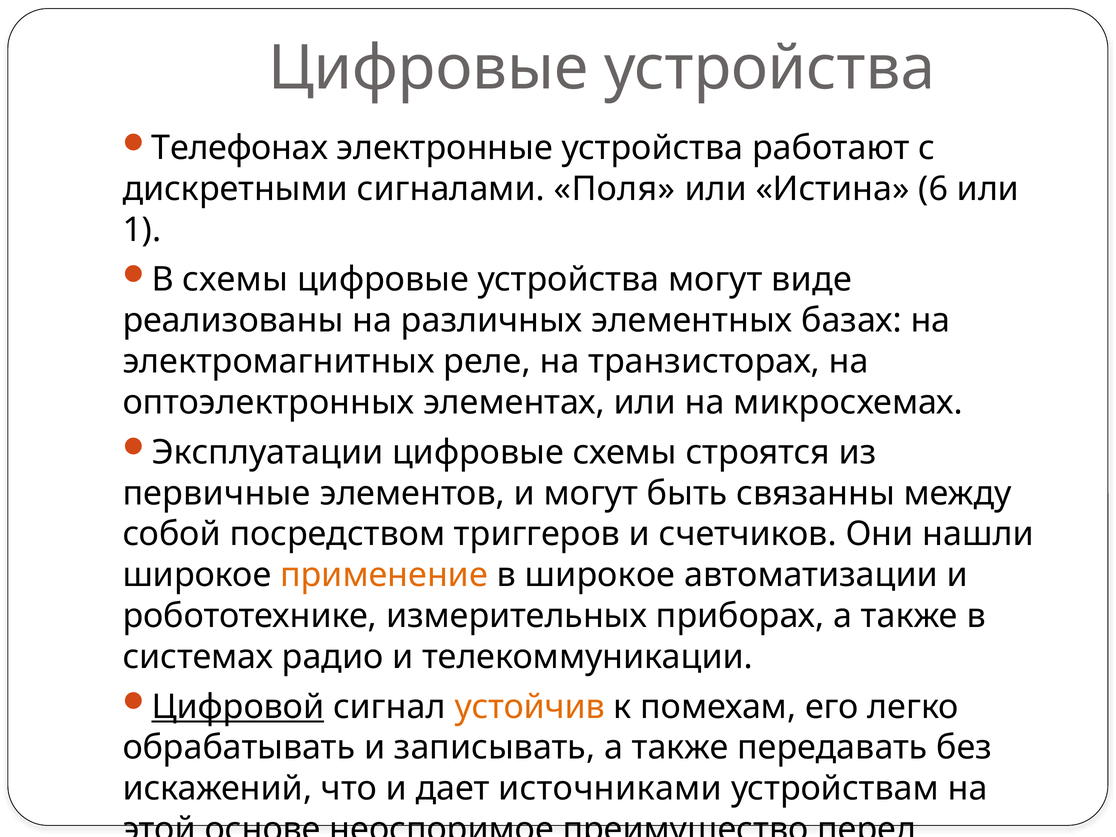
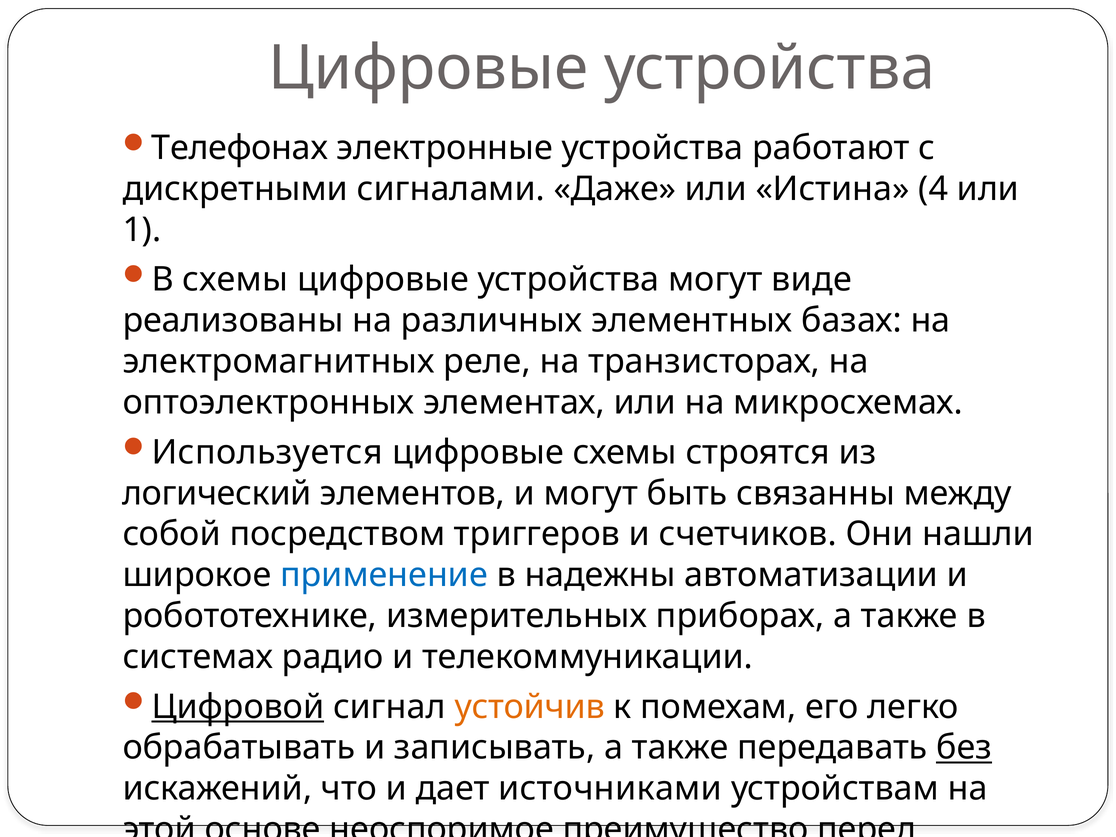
Поля: Поля -> Даже
6: 6 -> 4
Эксплуатации: Эксплуатации -> Используется
первичные: первичные -> логический
применение colour: orange -> blue
в широкое: широкое -> надежны
без underline: none -> present
